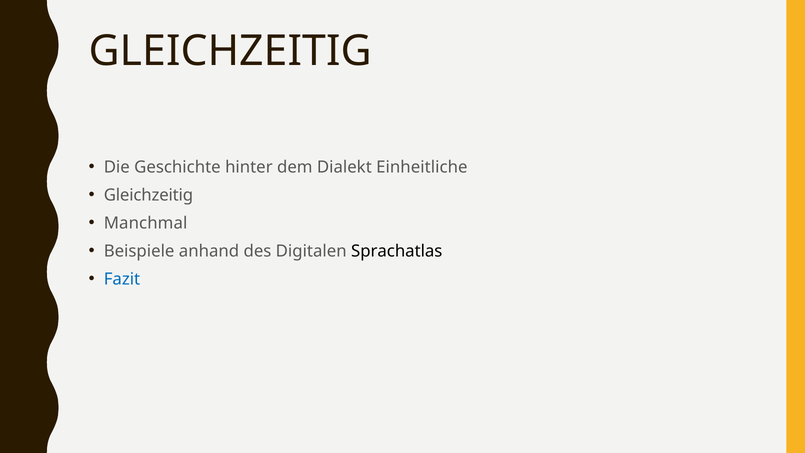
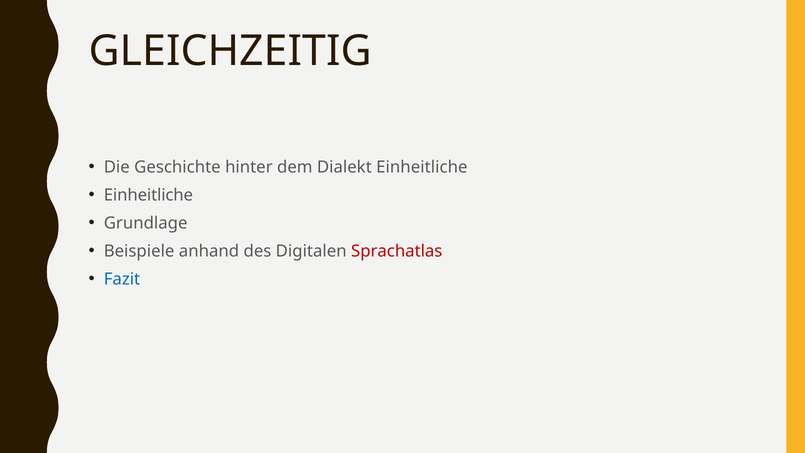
Gleichzeitig at (148, 195): Gleichzeitig -> Einheitliche
Manchmal: Manchmal -> Grundlage
Sprachatlas colour: black -> red
